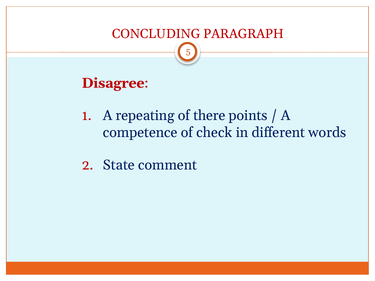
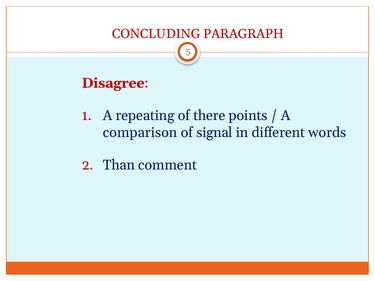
competence: competence -> comparison
check: check -> signal
State: State -> Than
